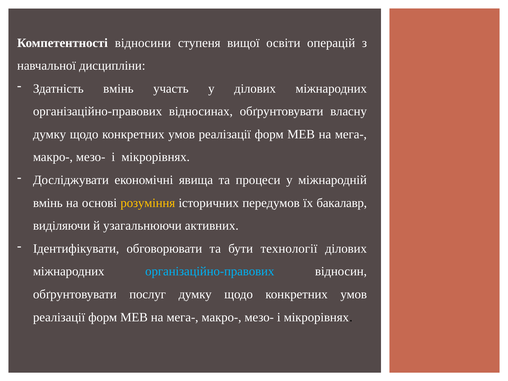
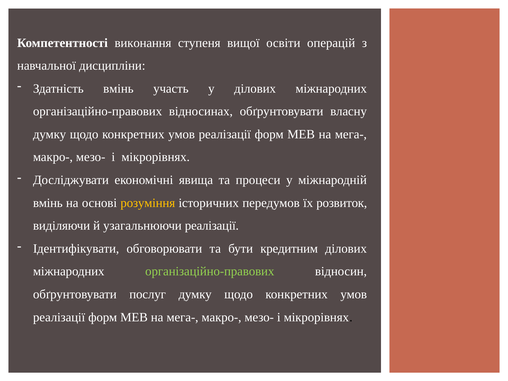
відносини: відносини -> виконання
бакалавр: бакалавр -> розвиток
узагальнюючи активних: активних -> реалізації
технології: технології -> кредитним
організаційно-правових at (210, 271) colour: light blue -> light green
